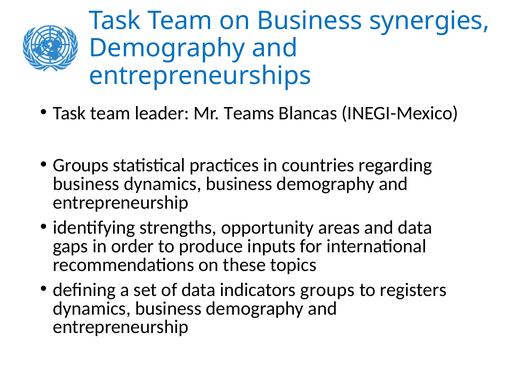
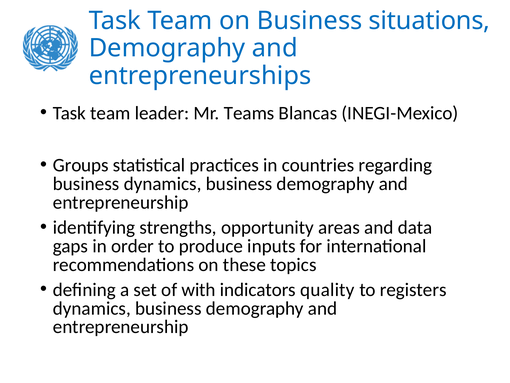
synergies: synergies -> situations
of data: data -> with
indicators groups: groups -> quality
